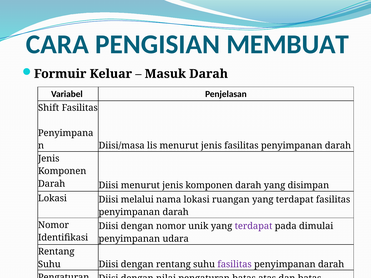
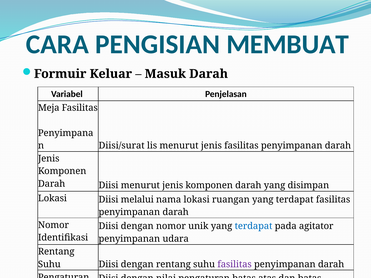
Shift: Shift -> Meja
Diisi/masa: Diisi/masa -> Diisi/surat
terdapat at (254, 226) colour: purple -> blue
dimulai: dimulai -> agitator
